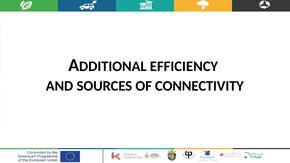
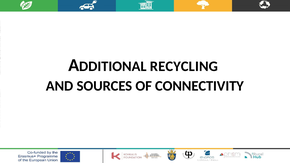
EFFICIENCY: EFFICIENCY -> RECYCLING
